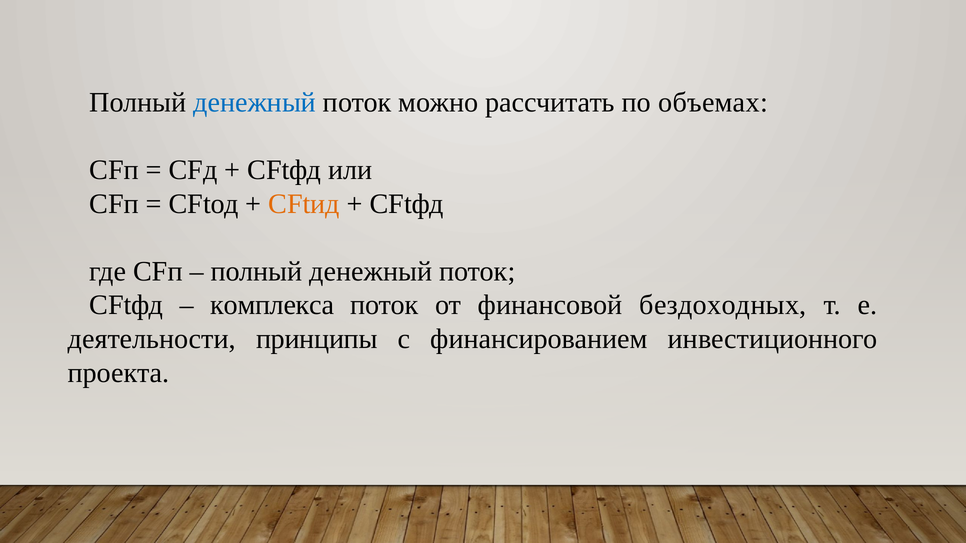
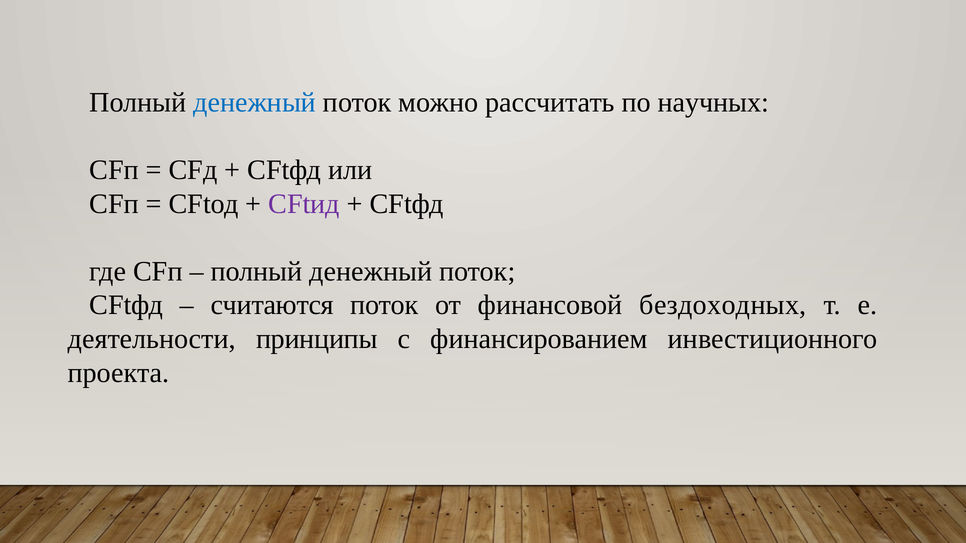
объемах: объемах -> научных
CFtид colour: orange -> purple
комплекса: комплекса -> считаются
